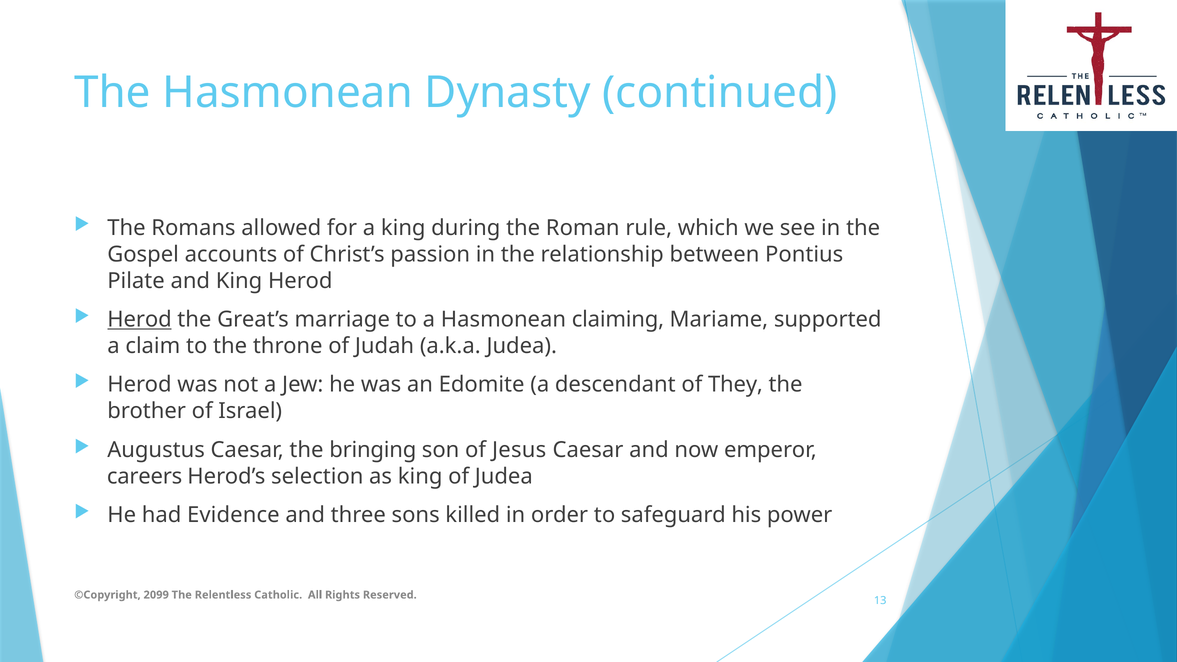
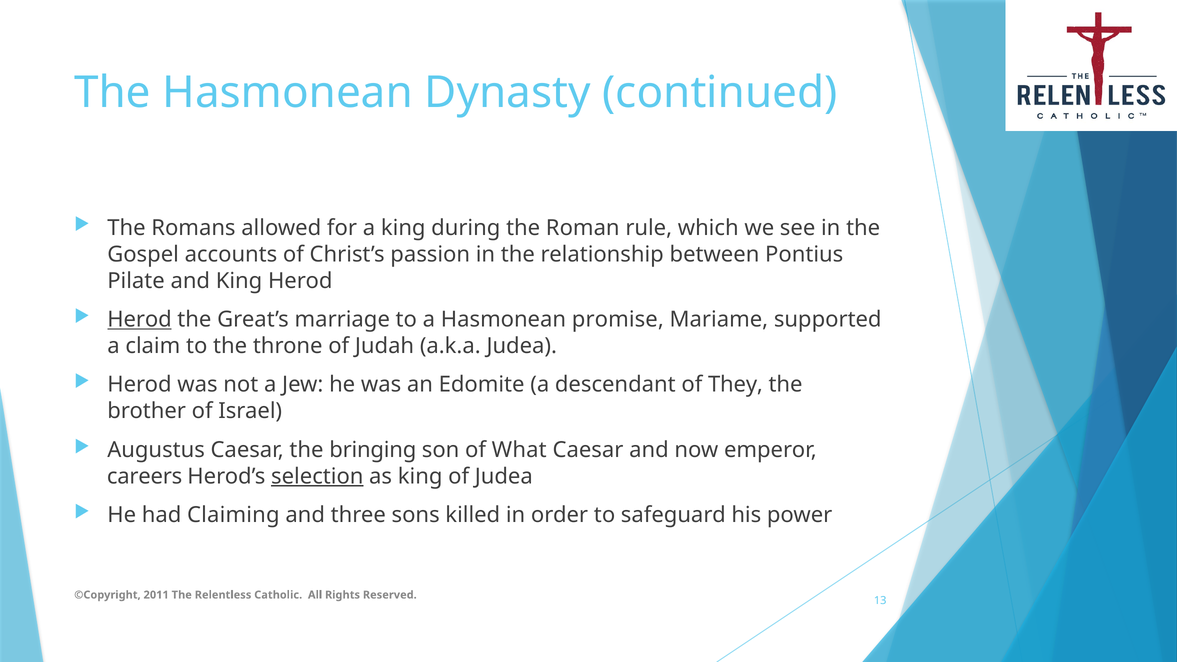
claiming: claiming -> promise
Jesus: Jesus -> What
selection underline: none -> present
Evidence: Evidence -> Claiming
2099: 2099 -> 2011
